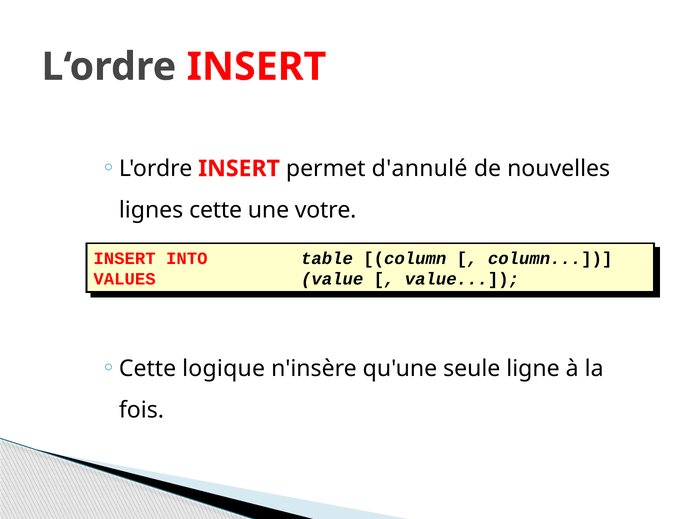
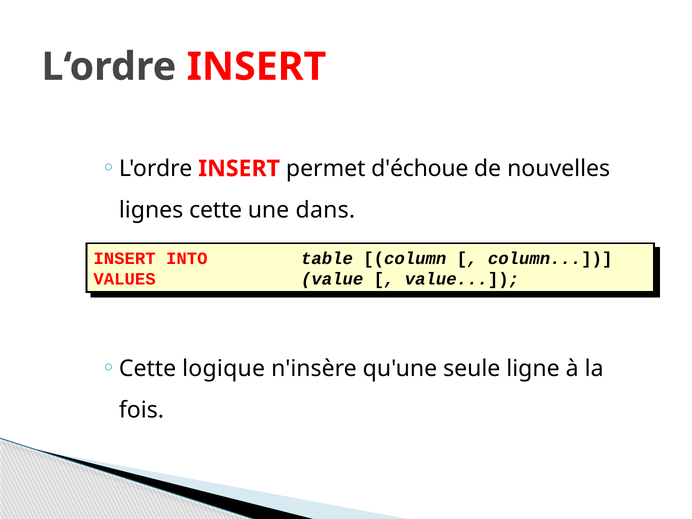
d'annulé: d'annulé -> d'échoue
votre: votre -> dans
